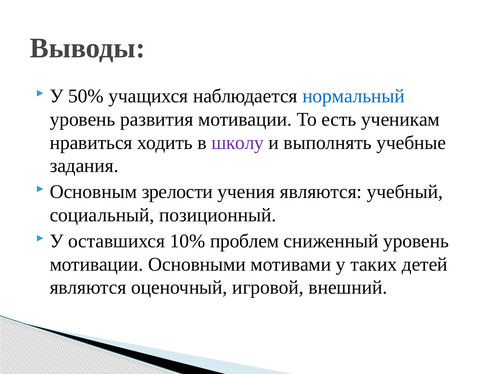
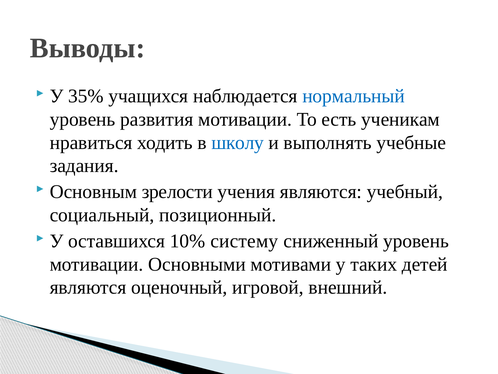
50%: 50% -> 35%
школу colour: purple -> blue
проблем: проблем -> систему
